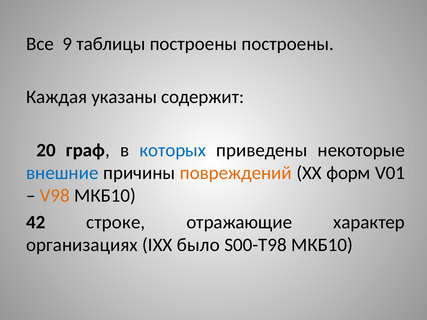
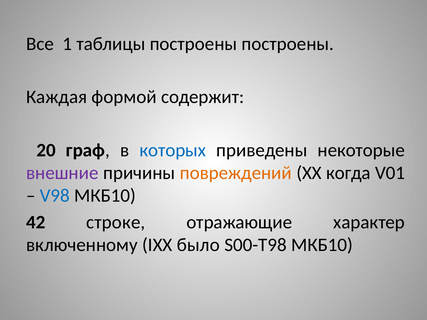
9: 9 -> 1
указаны: указаны -> формой
внешние colour: blue -> purple
форм: форм -> когда
V98 colour: orange -> blue
организациях: организациях -> включенному
